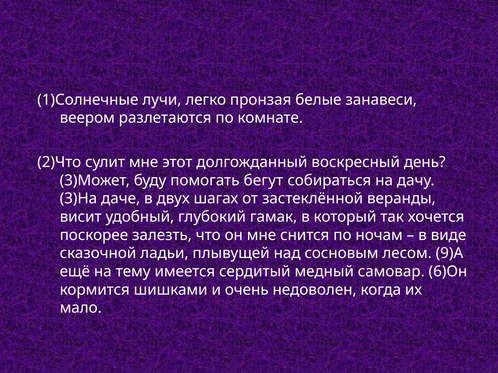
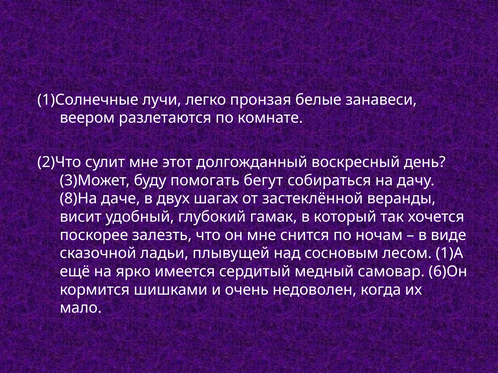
3)На: 3)На -> 8)На
9)А: 9)А -> 1)А
тему: тему -> ярко
